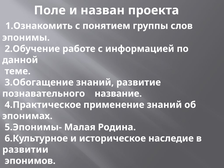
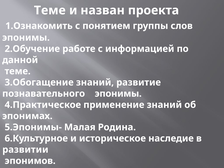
Поле at (50, 10): Поле -> Теме
познавательного название: название -> эпонимы
